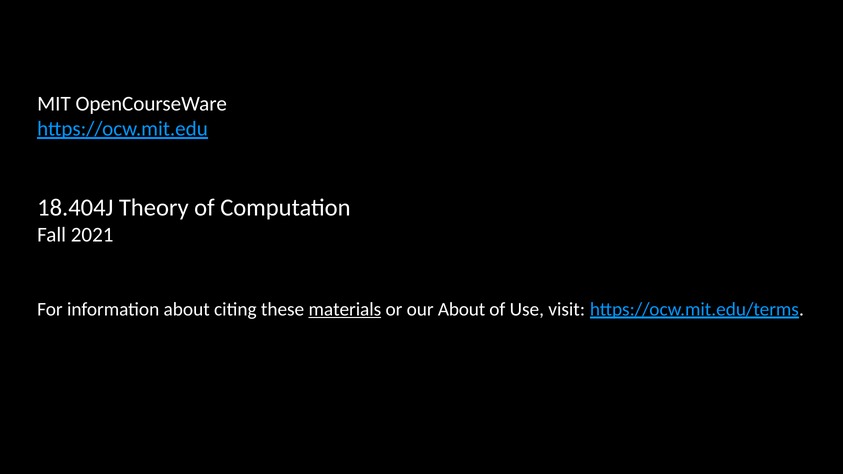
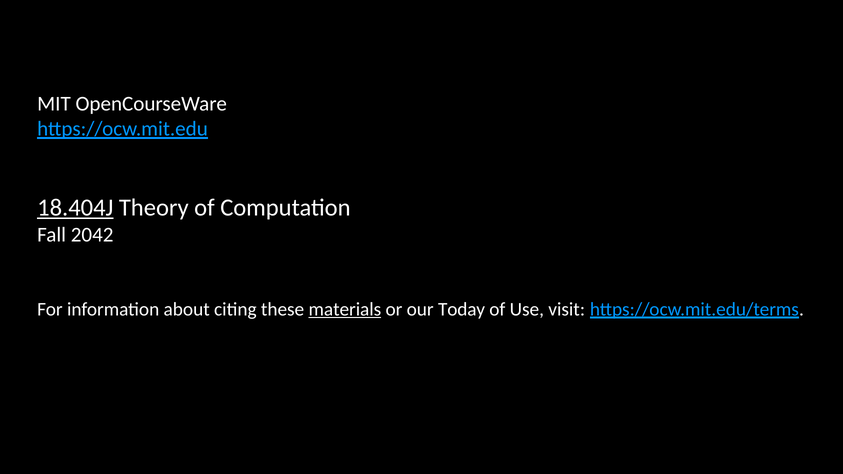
18.404J underline: none -> present
2021: 2021 -> 2042
our About: About -> Today
